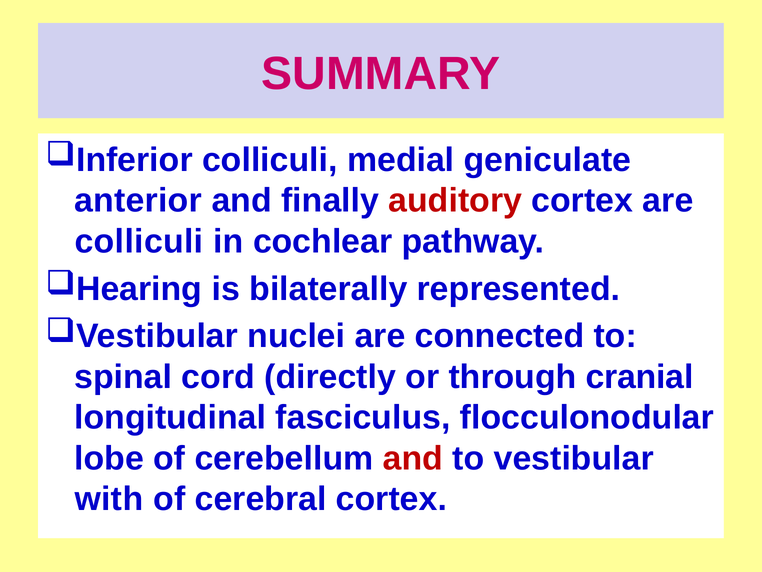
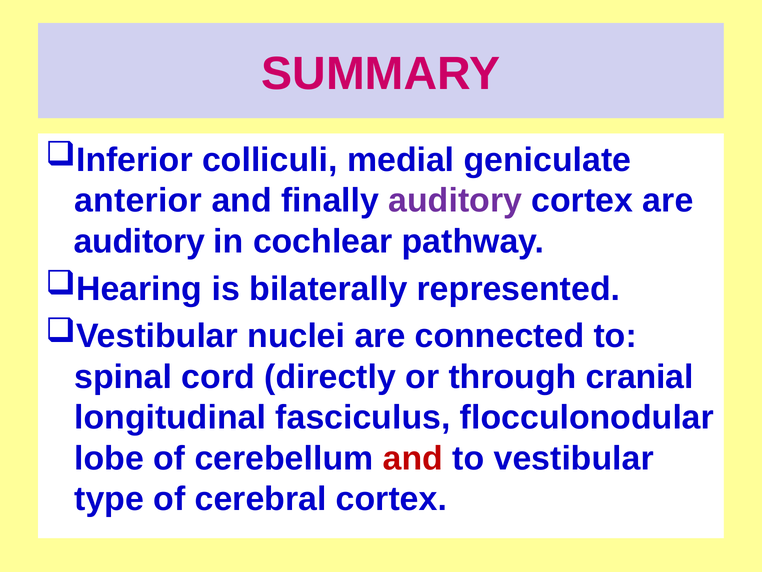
auditory at (455, 201) colour: red -> purple
colliculi at (139, 241): colliculi -> auditory
with: with -> type
